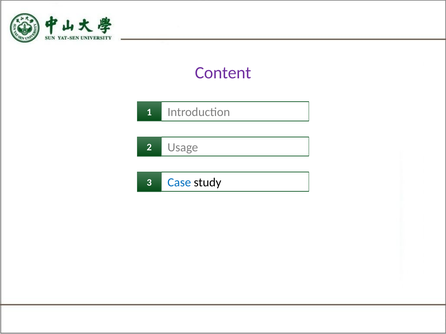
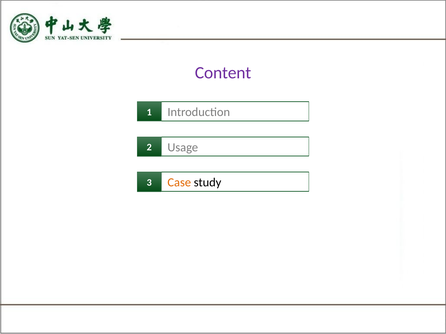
Case colour: blue -> orange
